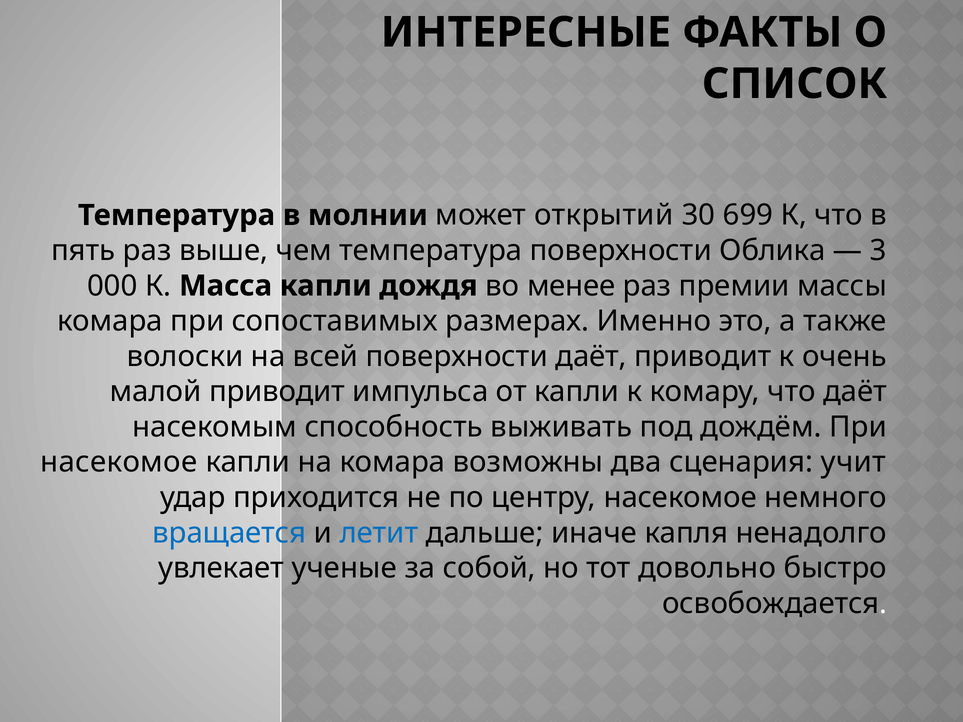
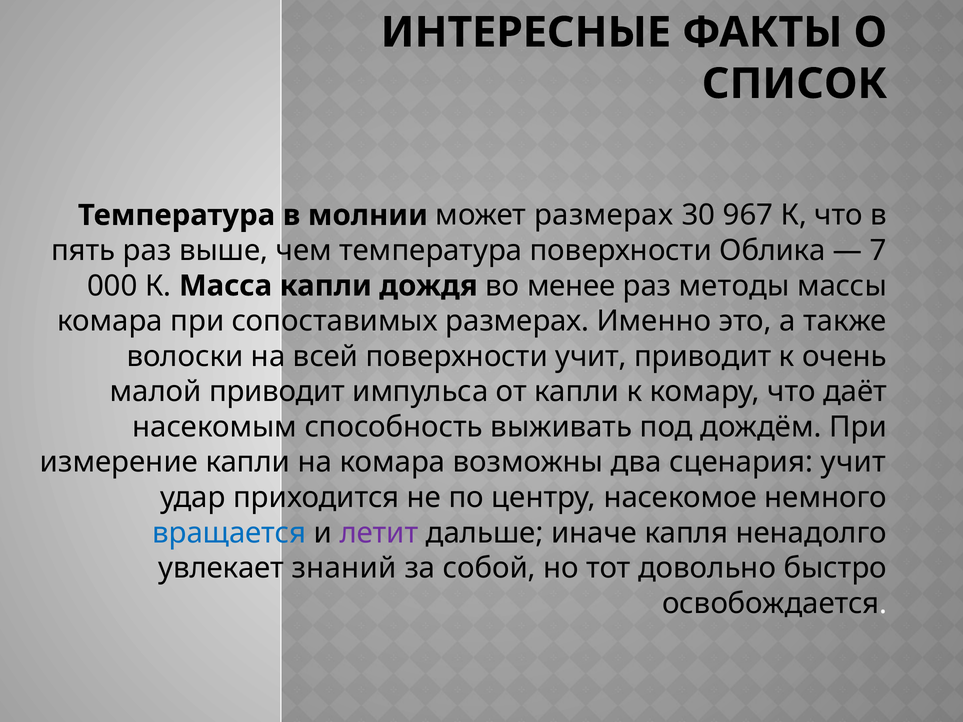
может открытий: открытий -> размерах
699: 699 -> 967
3: 3 -> 7
премии: премии -> методы
поверхности даёт: даёт -> учит
насекомое at (119, 462): насекомое -> измерение
летит colour: blue -> purple
ученые: ученые -> знаний
